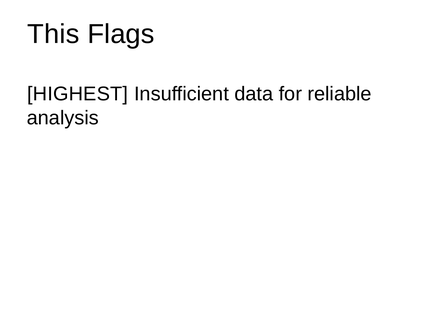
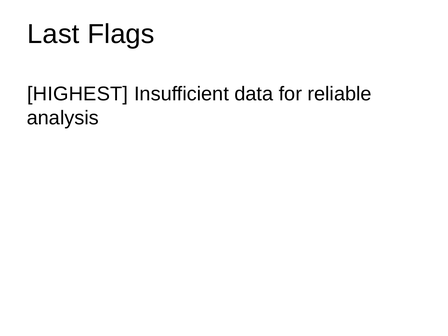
This: This -> Last
